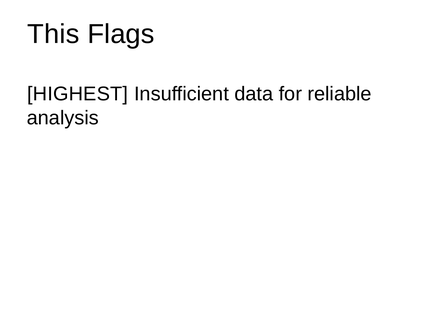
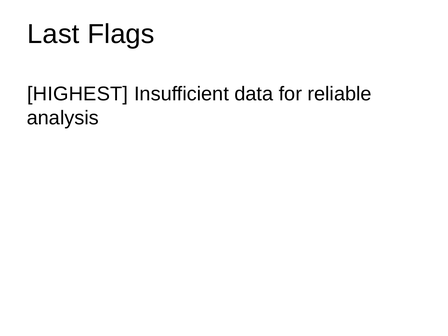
This: This -> Last
